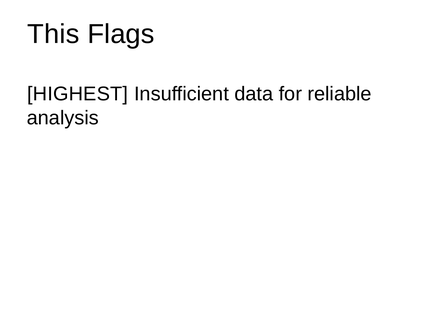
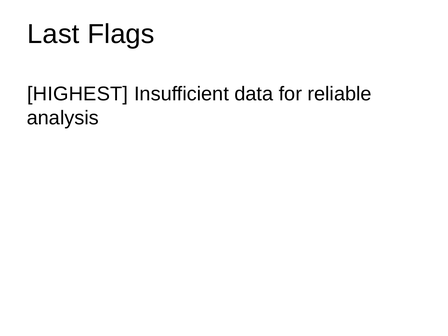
This: This -> Last
